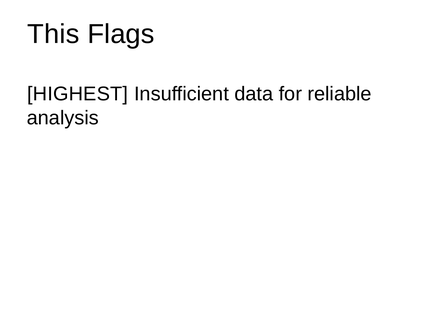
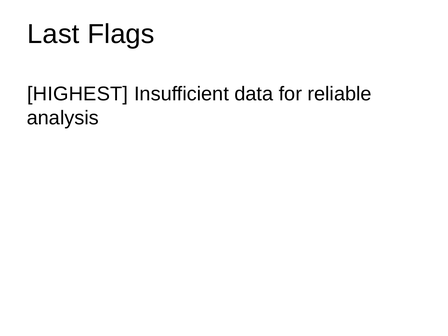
This: This -> Last
